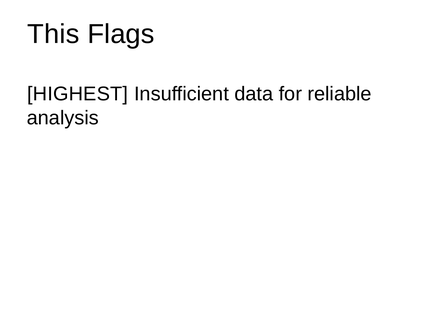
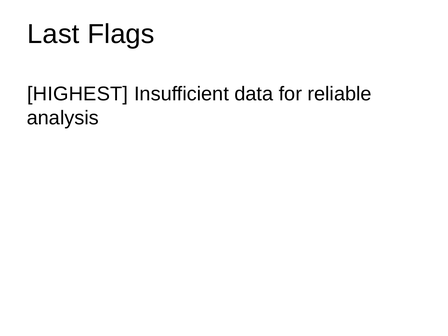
This: This -> Last
